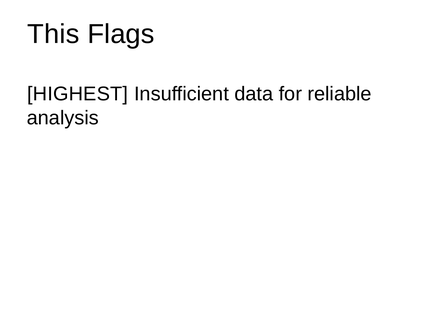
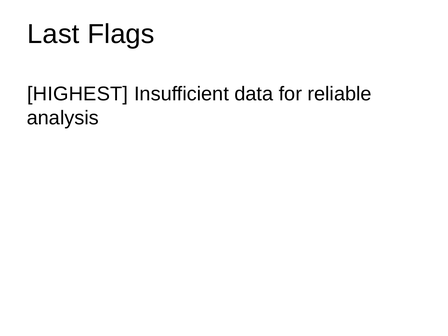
This: This -> Last
